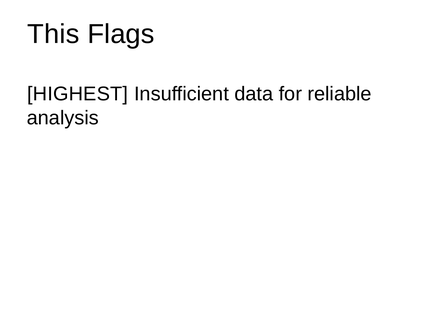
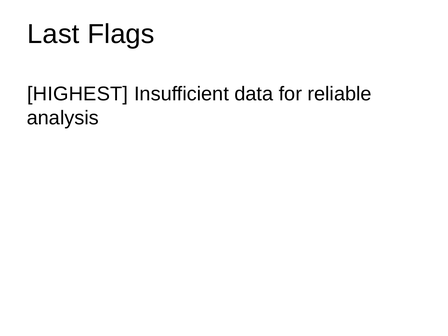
This: This -> Last
